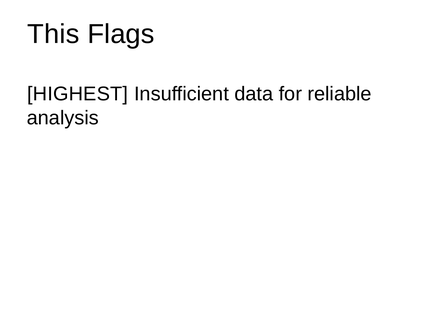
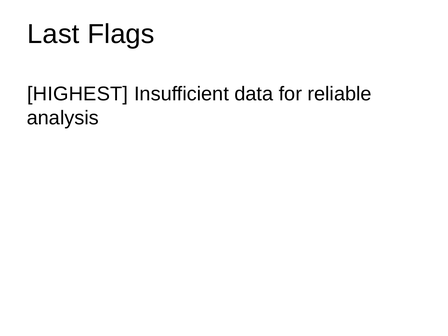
This: This -> Last
